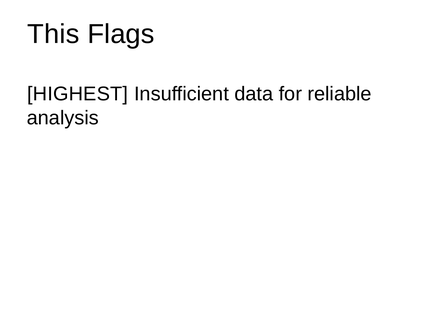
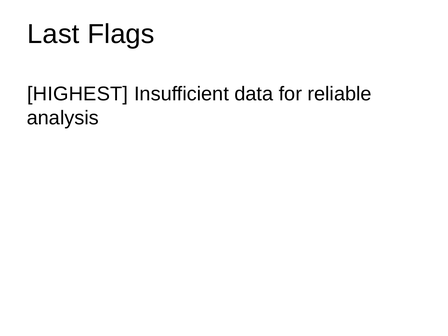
This: This -> Last
